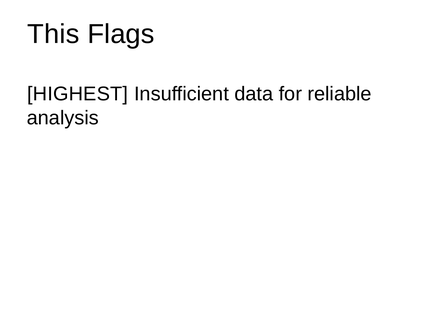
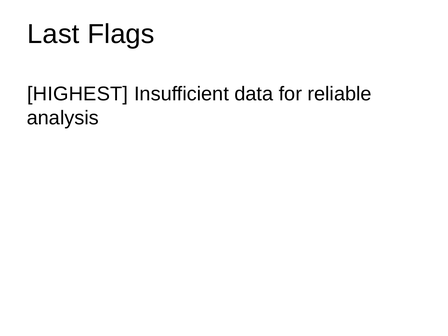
This: This -> Last
